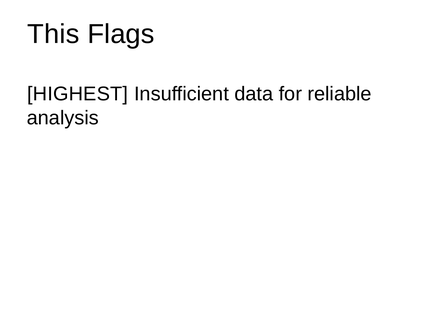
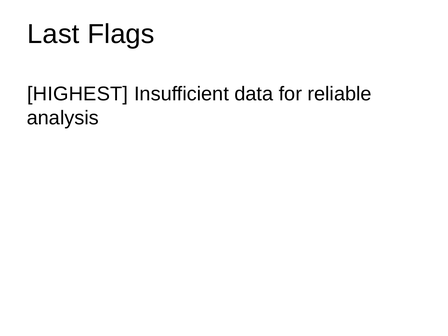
This: This -> Last
